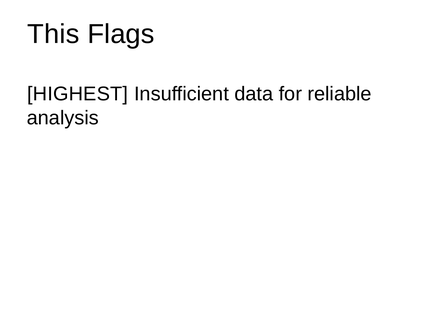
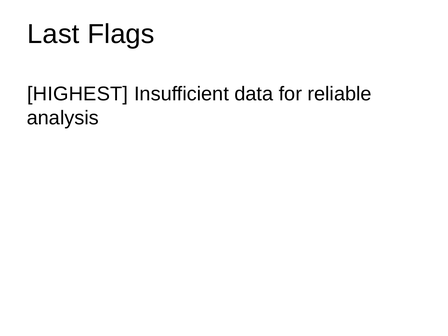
This: This -> Last
